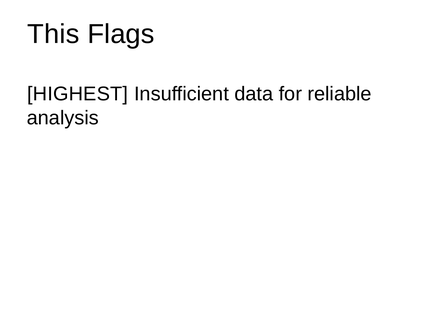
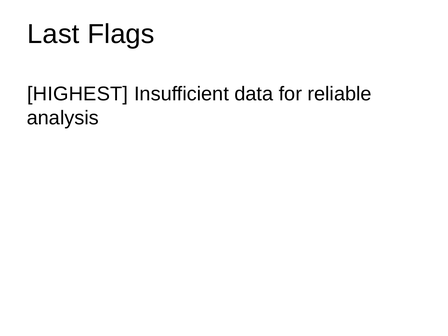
This: This -> Last
